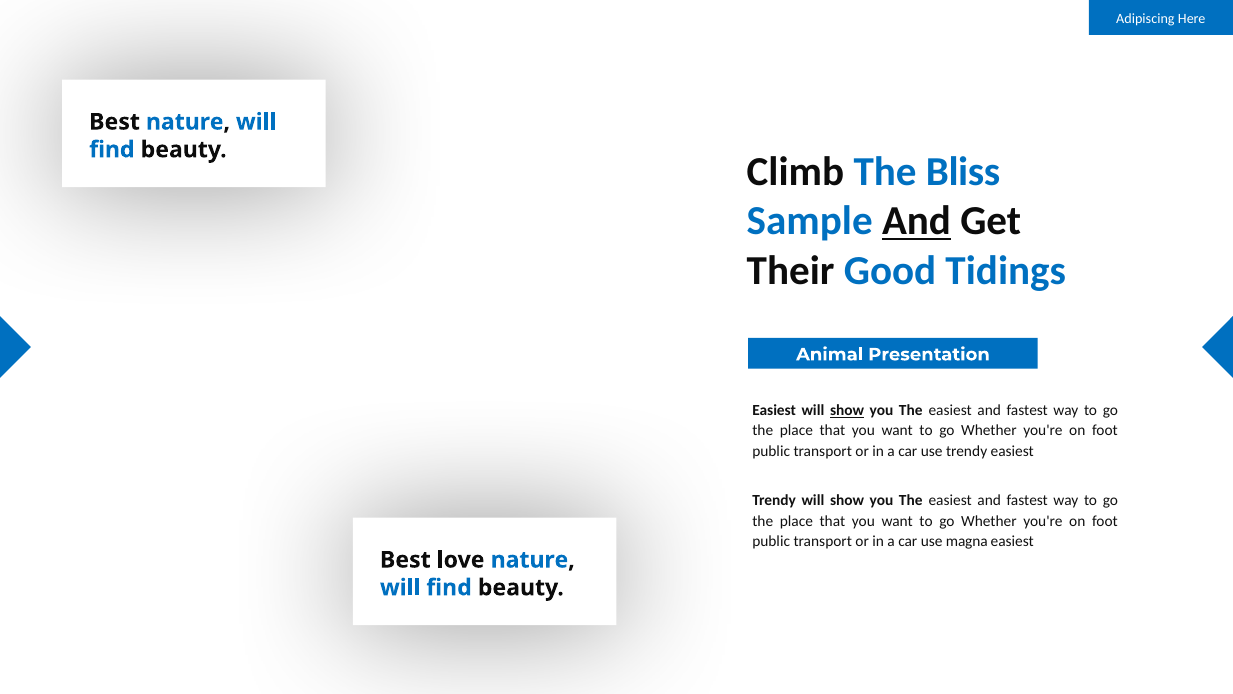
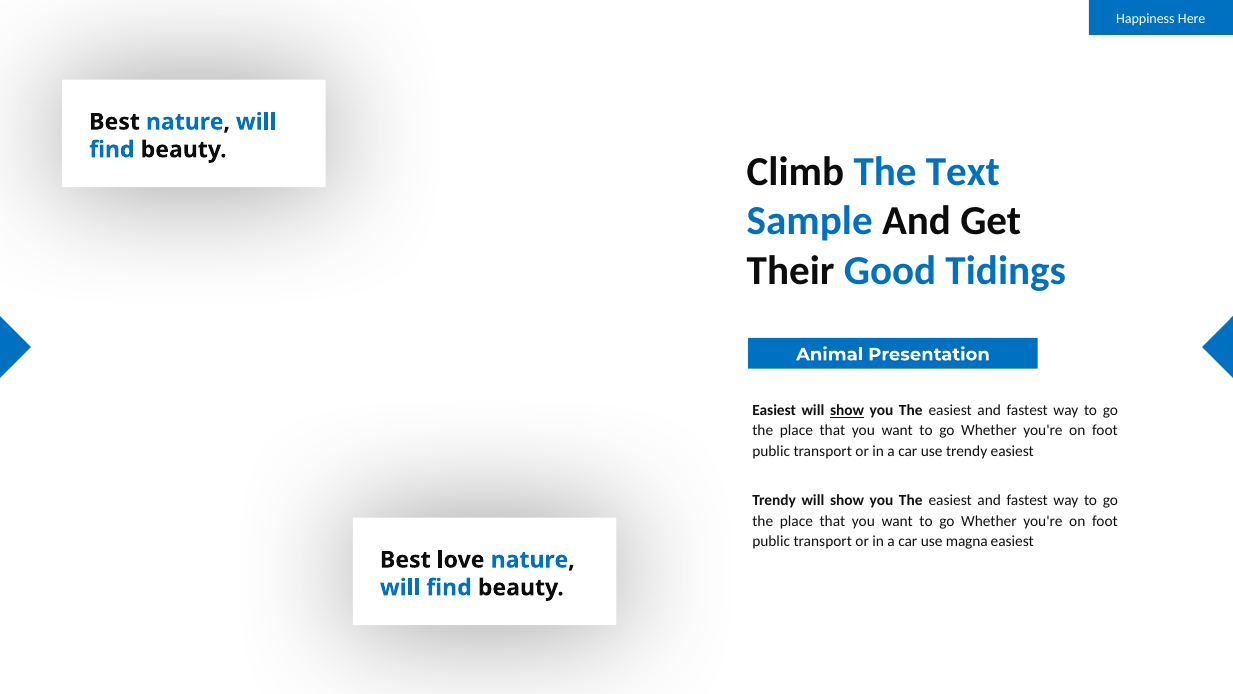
Adipiscing: Adipiscing -> Happiness
Bliss: Bliss -> Text
And at (917, 221) underline: present -> none
